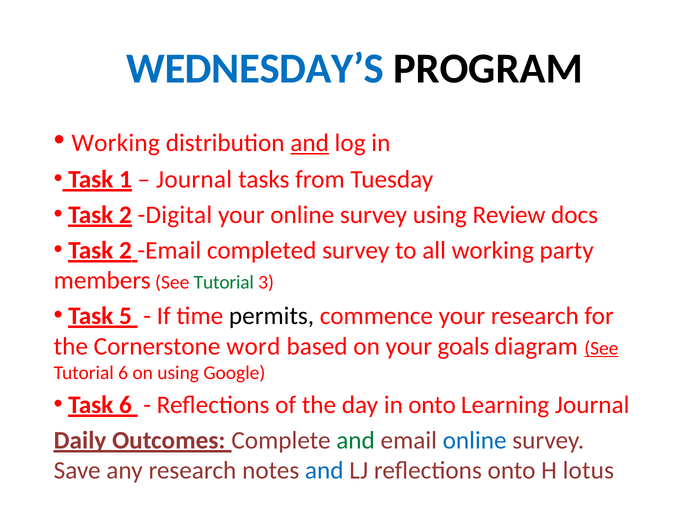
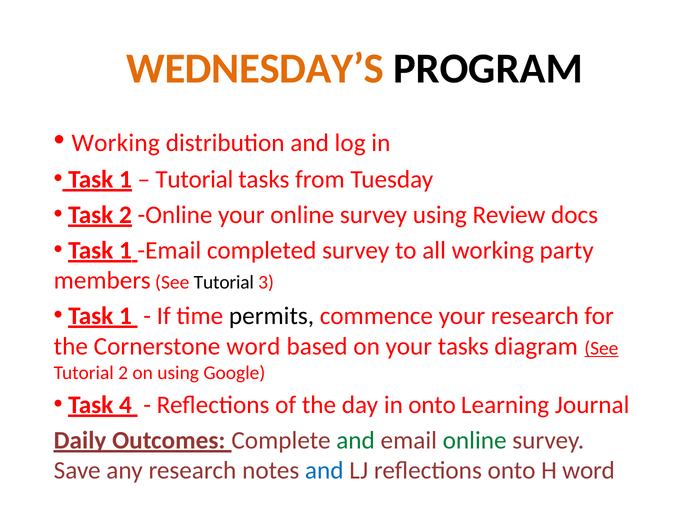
WEDNESDAY’S colour: blue -> orange
and at (310, 143) underline: present -> none
Journal at (194, 180): Journal -> Tutorial
2 Digital: Digital -> Online
2 at (125, 250): 2 -> 1
Tutorial at (224, 283) colour: green -> black
5 at (125, 316): 5 -> 1
your goals: goals -> tasks
Tutorial 6: 6 -> 2
Task 6: 6 -> 4
online at (475, 441) colour: blue -> green
H lotus: lotus -> word
